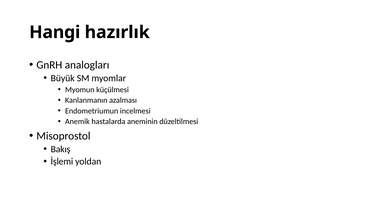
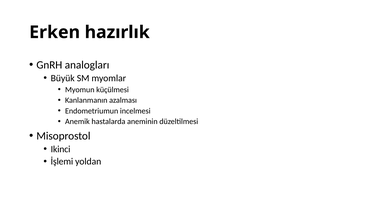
Hangi: Hangi -> Erken
Bakış: Bakış -> Ikinci
